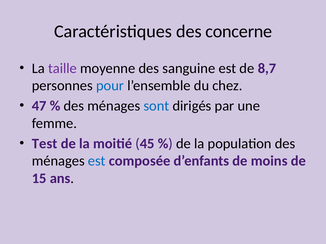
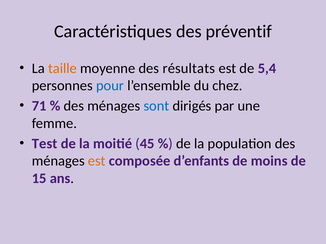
concerne: concerne -> préventif
taille colour: purple -> orange
sanguine: sanguine -> résultats
8,7: 8,7 -> 5,4
47: 47 -> 71
est at (97, 161) colour: blue -> orange
